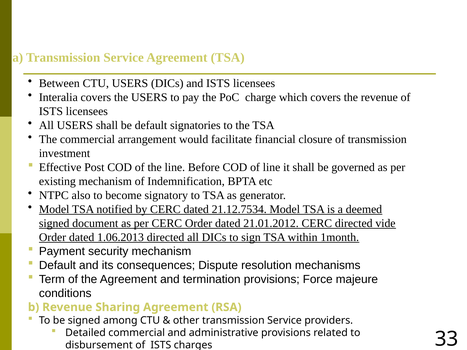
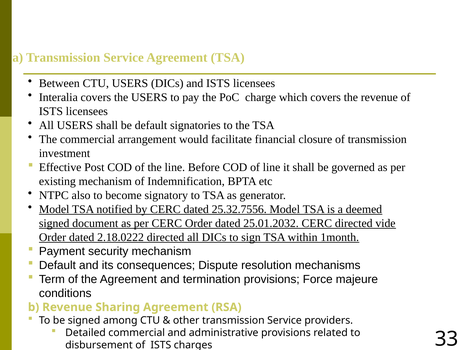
21.12.7534: 21.12.7534 -> 25.32.7556
21.01.2012: 21.01.2012 -> 25.01.2032
1.06.2013: 1.06.2013 -> 2.18.0222
